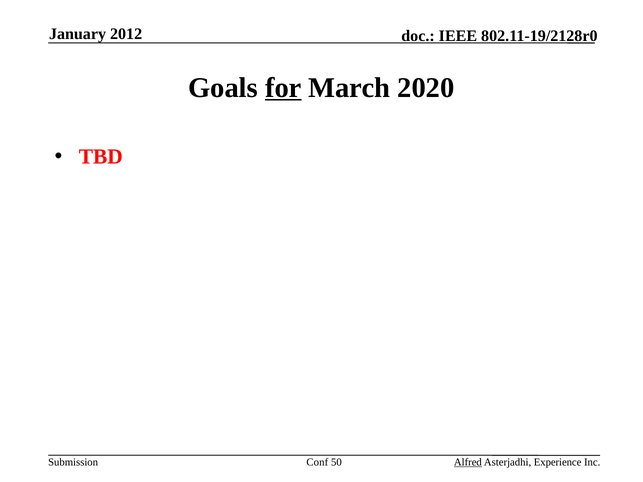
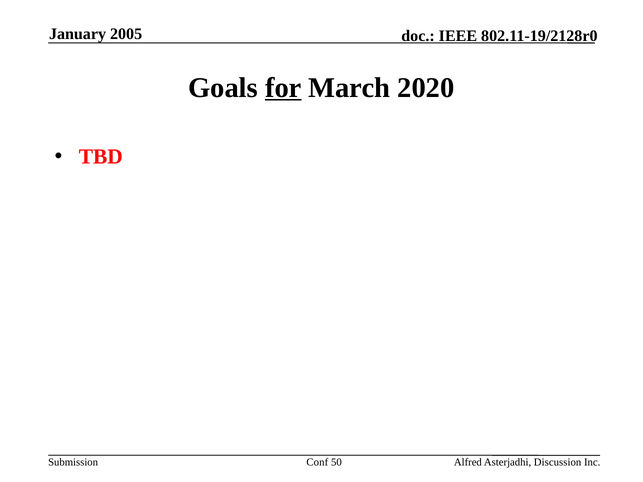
2012: 2012 -> 2005
Alfred underline: present -> none
Experience: Experience -> Discussion
